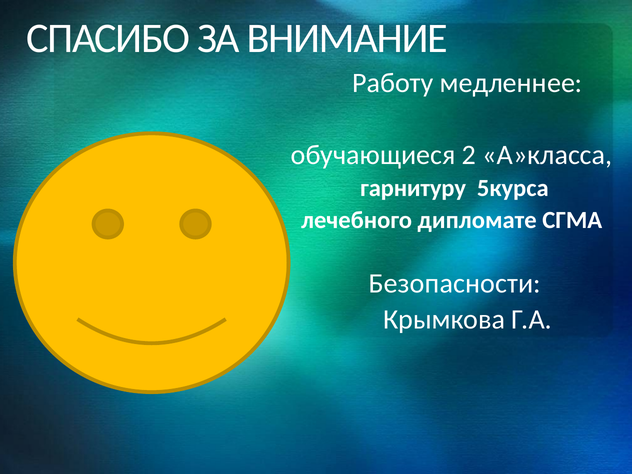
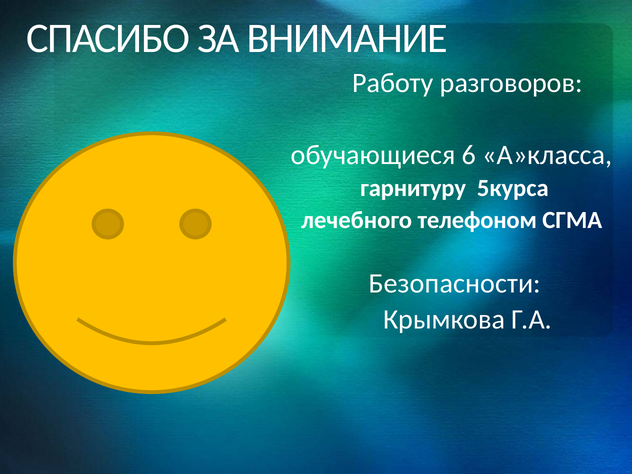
медленнее: медленнее -> разговоров
2: 2 -> 6
дипломате: дипломате -> телефоном
